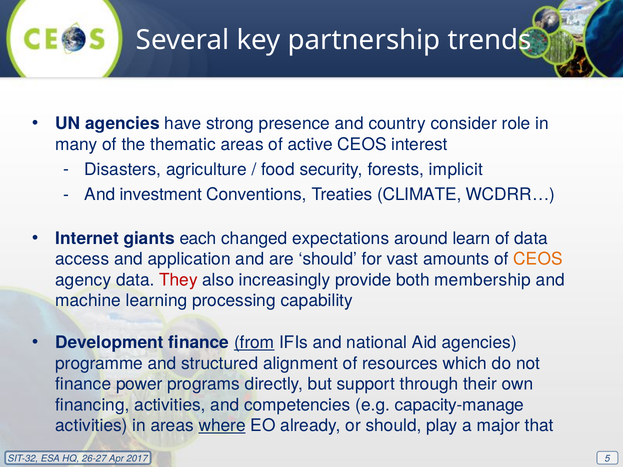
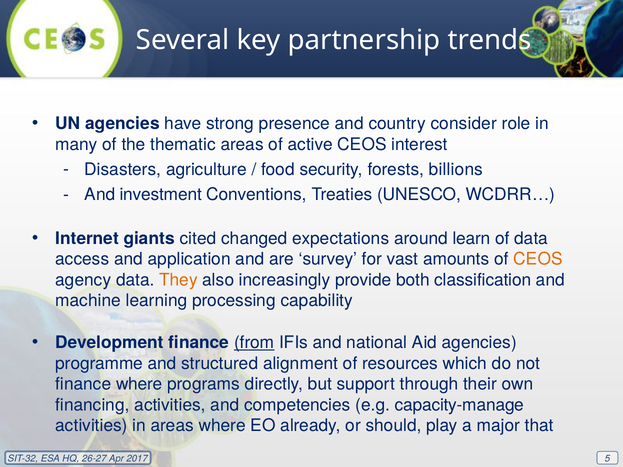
implicit: implicit -> billions
CLIMATE: CLIMATE -> UNESCO
each: each -> cited
are should: should -> survey
They colour: red -> orange
membership: membership -> classification
finance power: power -> where
where at (222, 426) underline: present -> none
